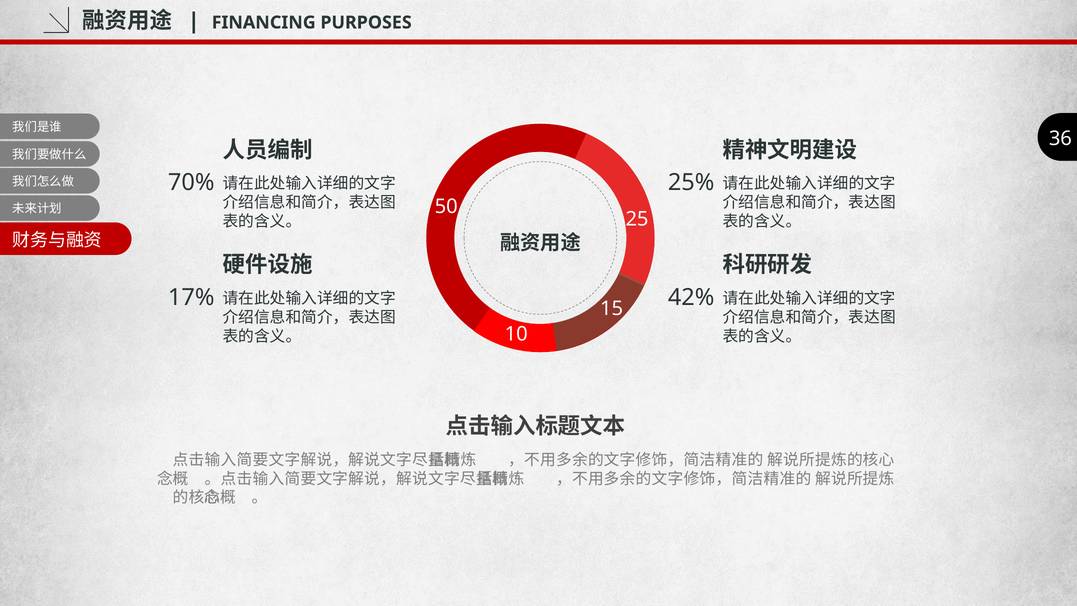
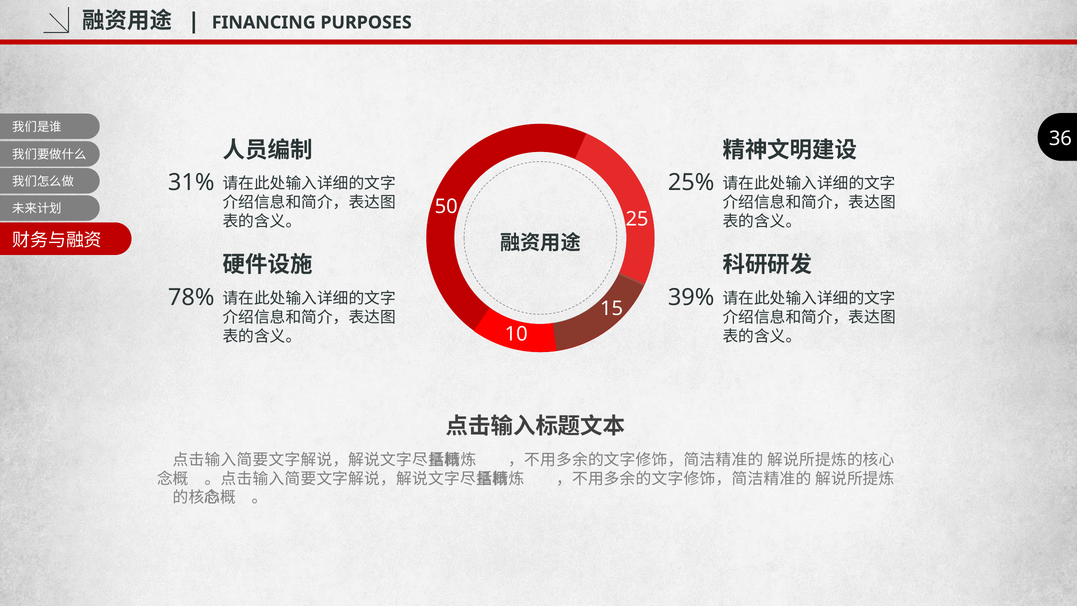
70%: 70% -> 31%
17%: 17% -> 78%
42%: 42% -> 39%
